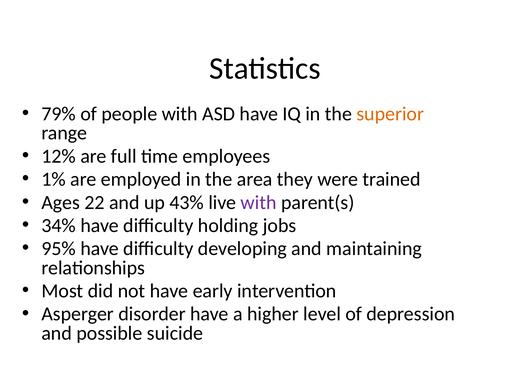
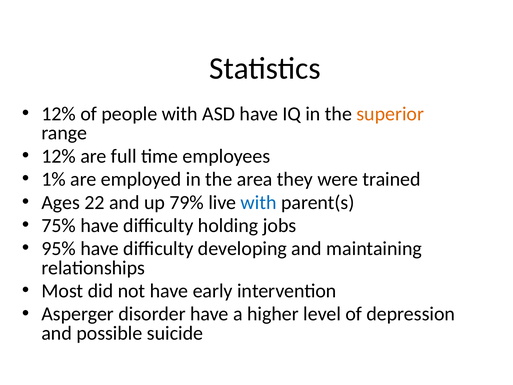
79% at (59, 114): 79% -> 12%
43%: 43% -> 79%
with at (259, 202) colour: purple -> blue
34%: 34% -> 75%
